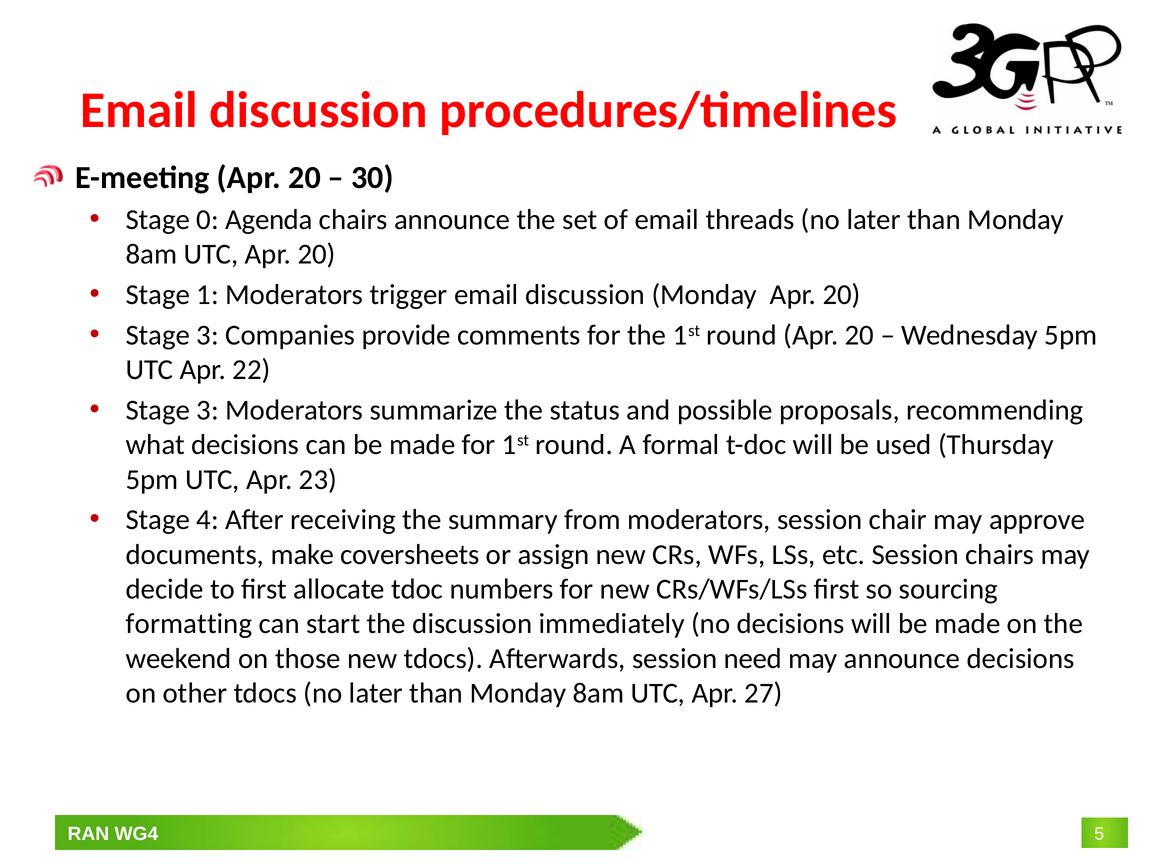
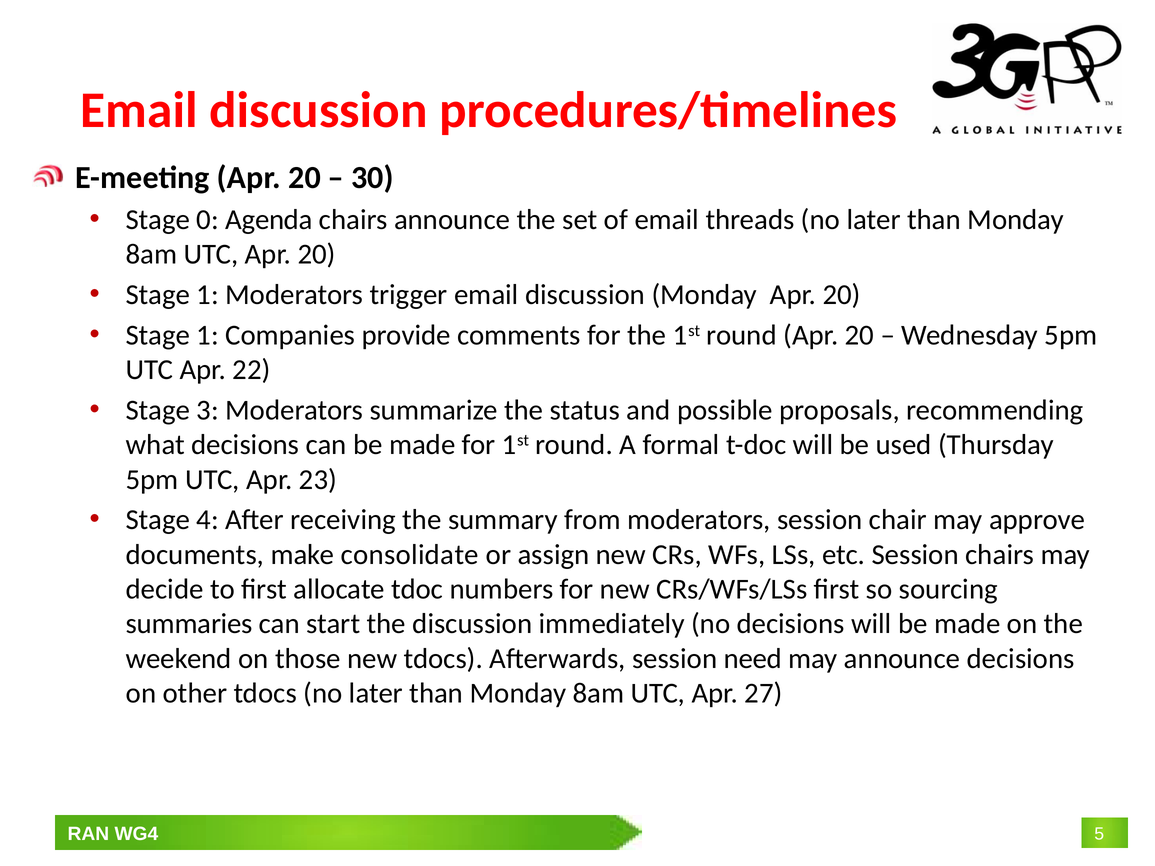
3 at (208, 335): 3 -> 1
coversheets: coversheets -> consolidate
formatting: formatting -> summaries
